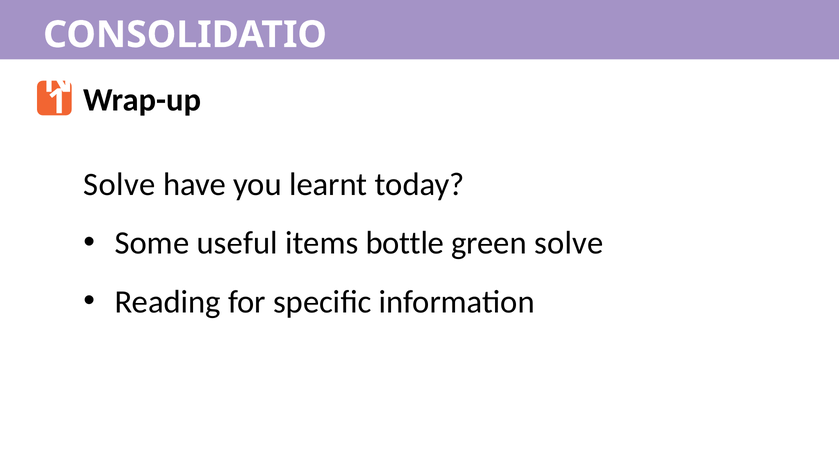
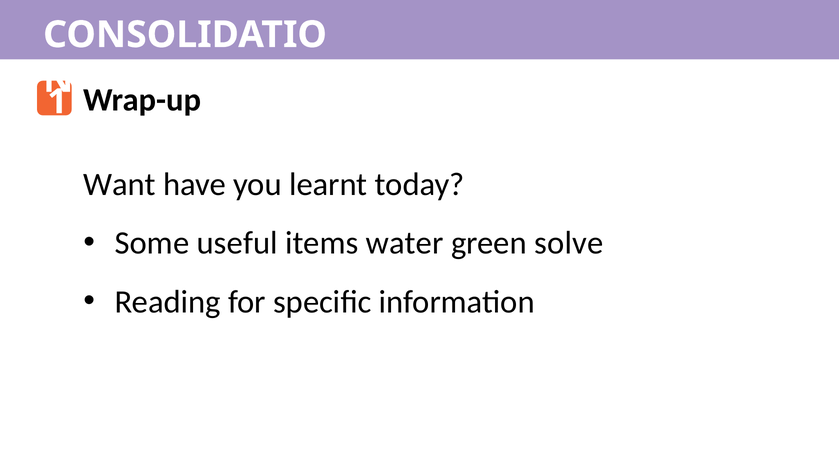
Solve at (119, 184): Solve -> Want
bottle: bottle -> water
